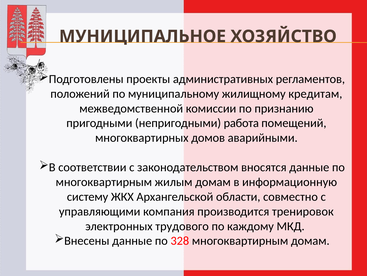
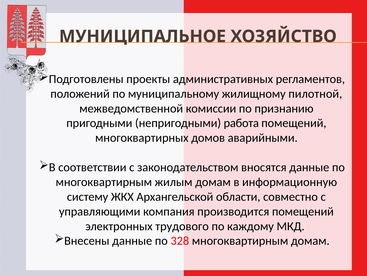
кредитам: кредитам -> пилотной
производится тренировок: тренировок -> помещений
